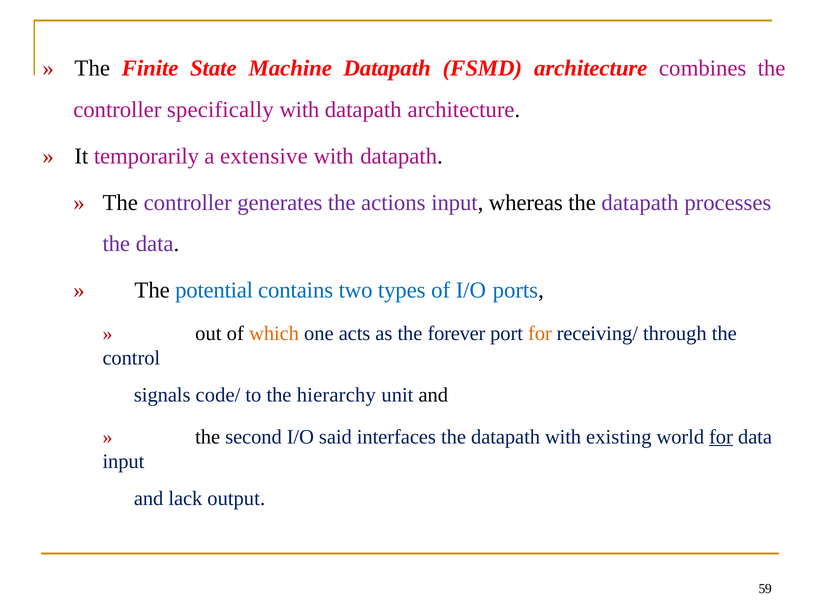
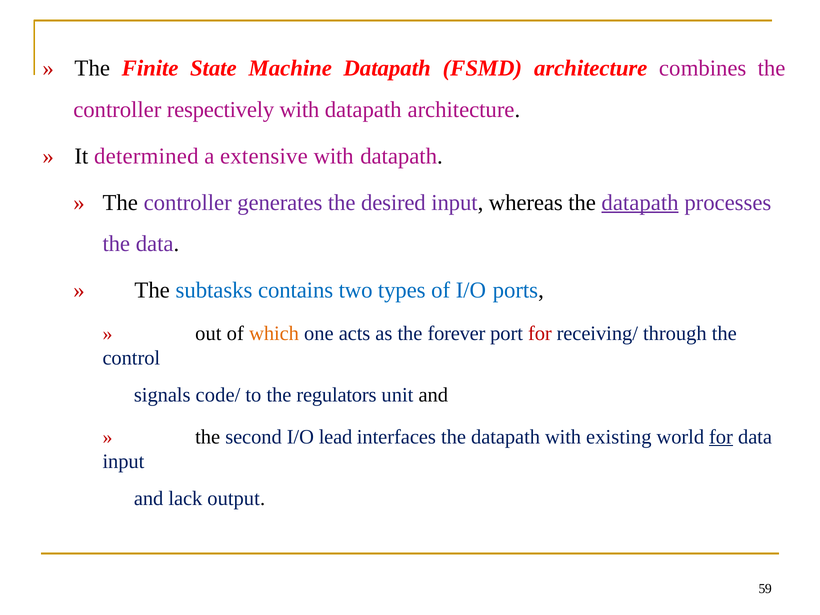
specifically: specifically -> respectively
temporarily: temporarily -> determined
actions: actions -> desired
datapath at (640, 203) underline: none -> present
potential: potential -> subtasks
for at (540, 333) colour: orange -> red
hierarchy: hierarchy -> regulators
said: said -> lead
